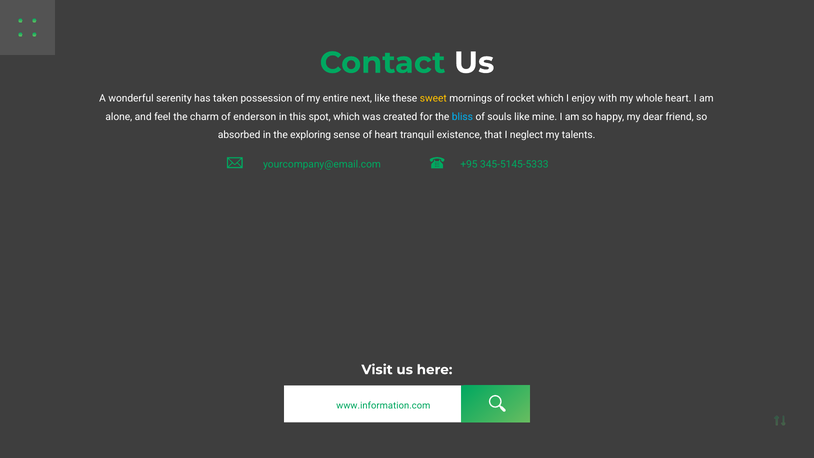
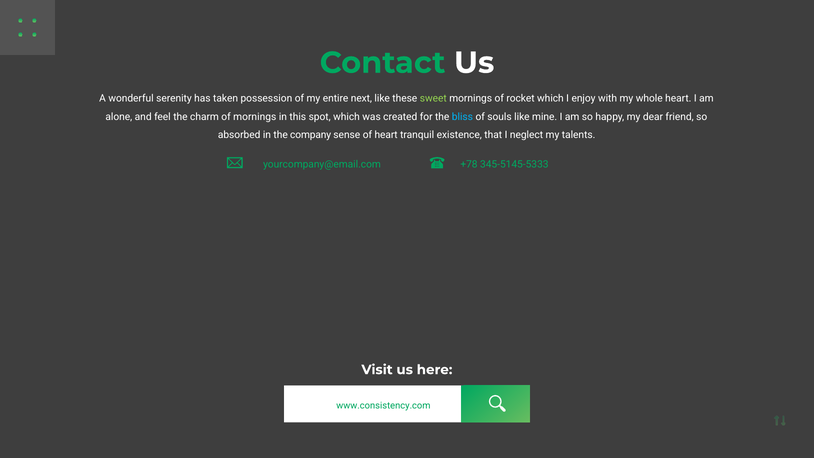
sweet colour: yellow -> light green
of enderson: enderson -> mornings
exploring: exploring -> company
+95: +95 -> +78
www.information.com: www.information.com -> www.consistency.com
